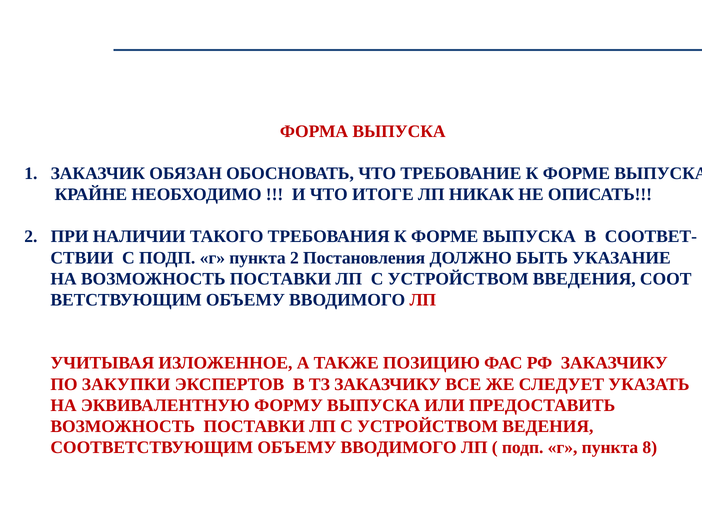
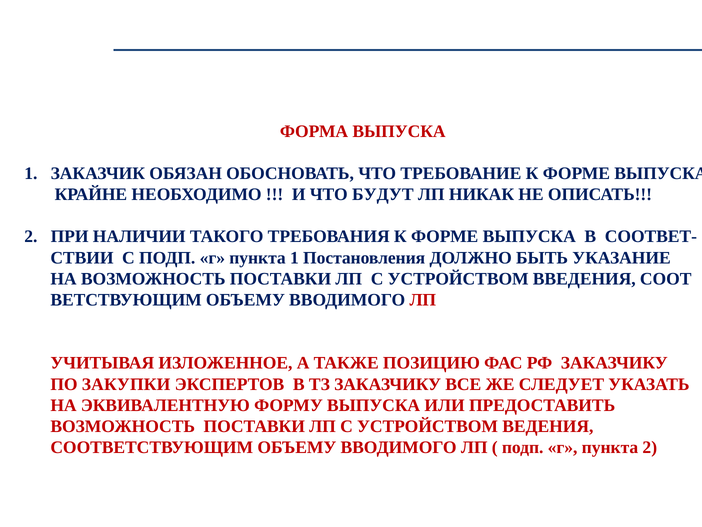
ИТОГЕ: ИТОГЕ -> БУДУТ
пункта 2: 2 -> 1
пункта 8: 8 -> 2
